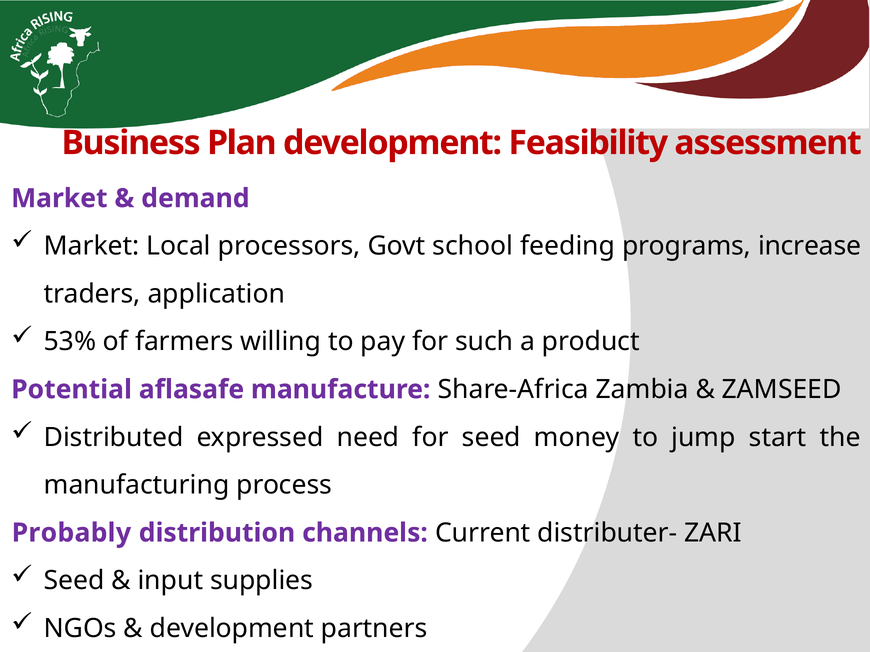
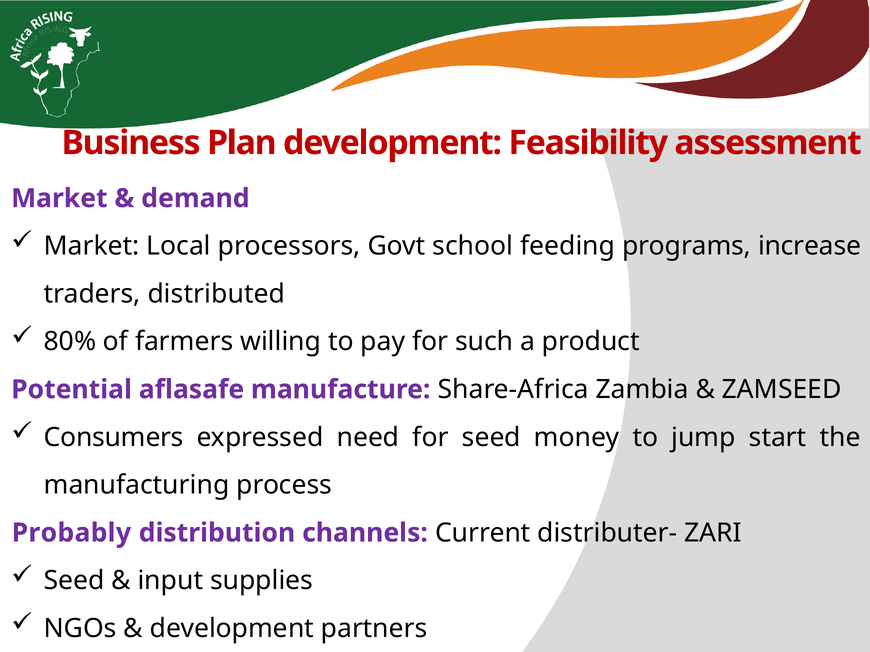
application: application -> distributed
53%: 53% -> 80%
Distributed: Distributed -> Consumers
